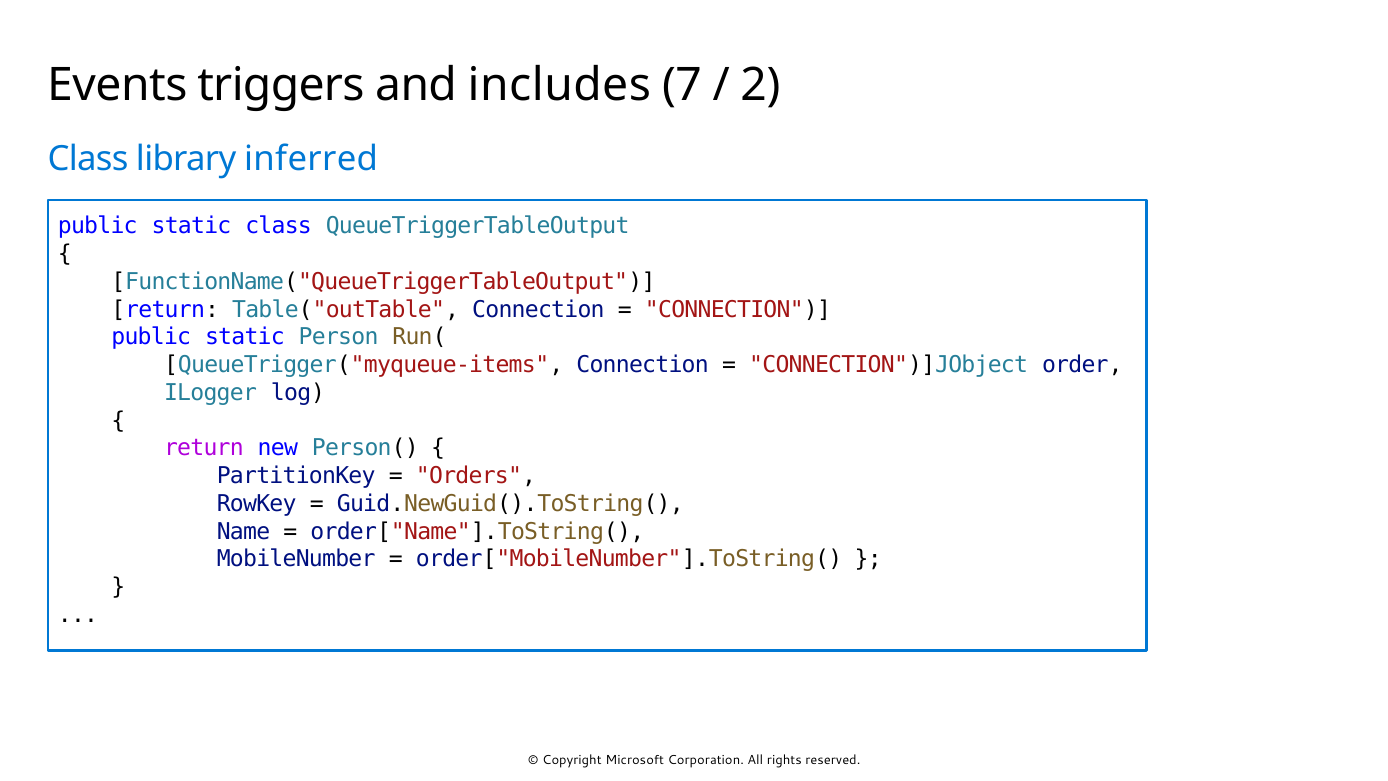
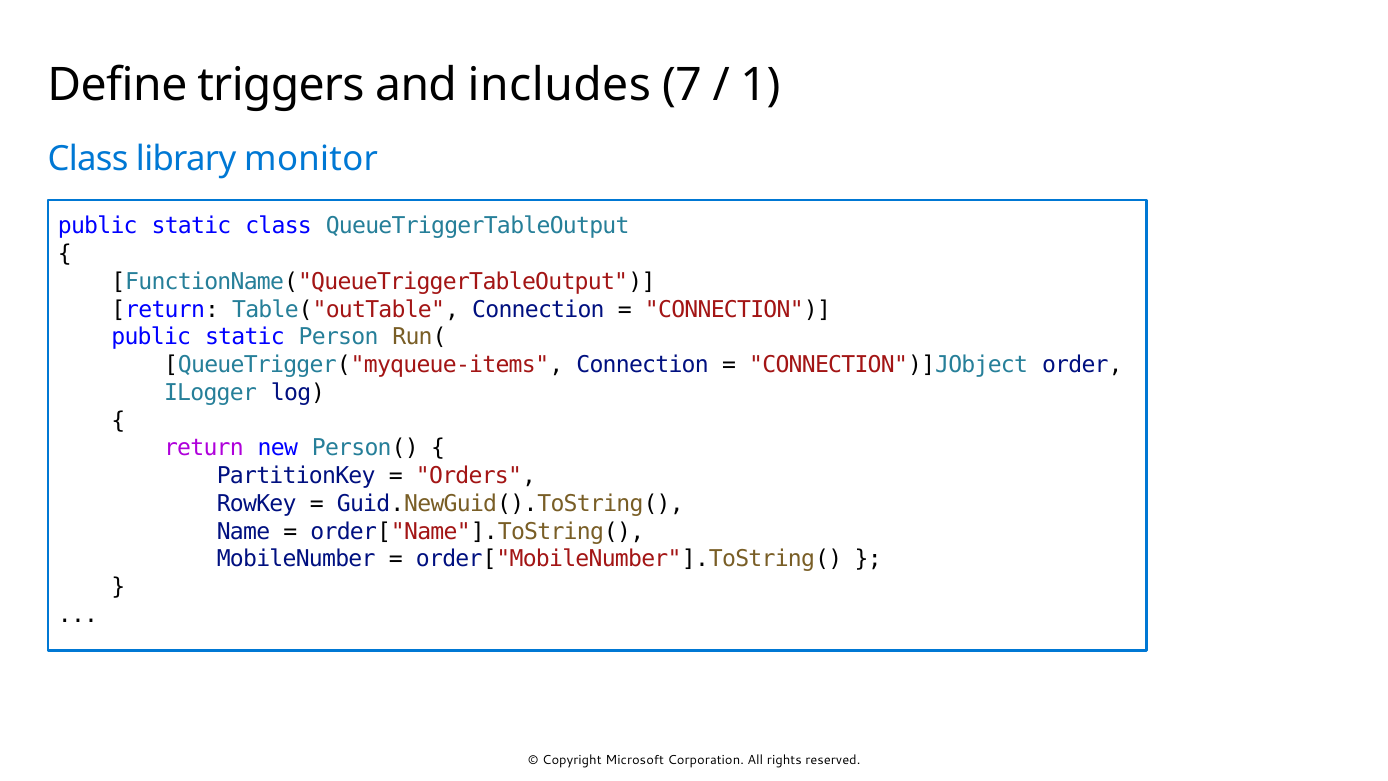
Events: Events -> Define
2: 2 -> 1
inferred: inferred -> monitor
